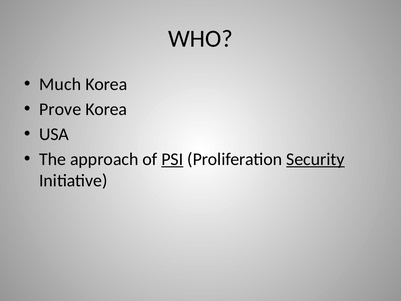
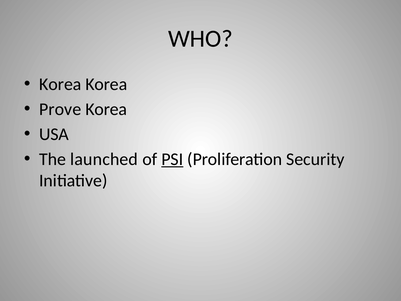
Much at (60, 84): Much -> Korea
approach: approach -> launched
Security underline: present -> none
